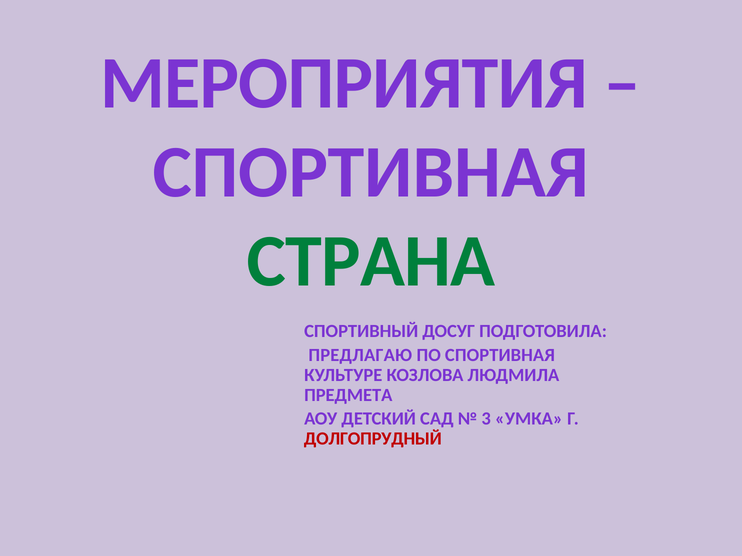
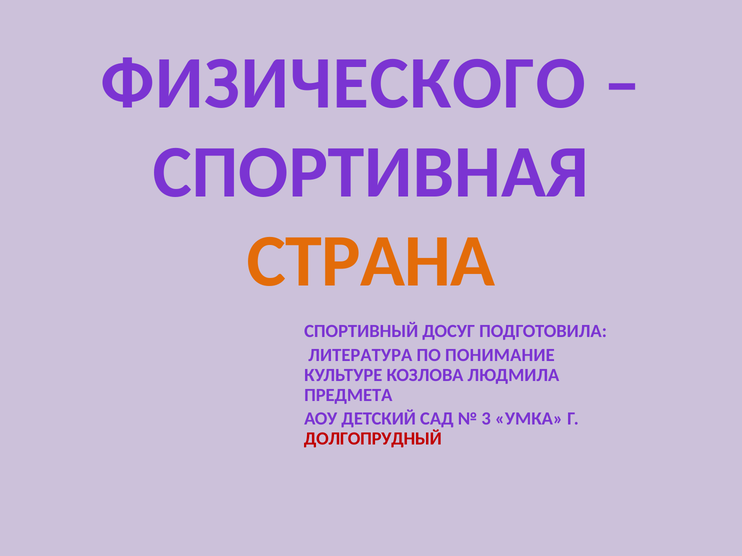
МЕРОПРИЯТИЯ: МЕРОПРИЯТИЯ -> ФИЗИЧЕСКОГО
СТРАНА colour: green -> orange
ПРЕДЛАГАЮ: ПРЕДЛАГАЮ -> ЛИТЕРАТУРА
ПО СПОРТИВНАЯ: СПОРТИВНАЯ -> ПОНИМАНИЕ
